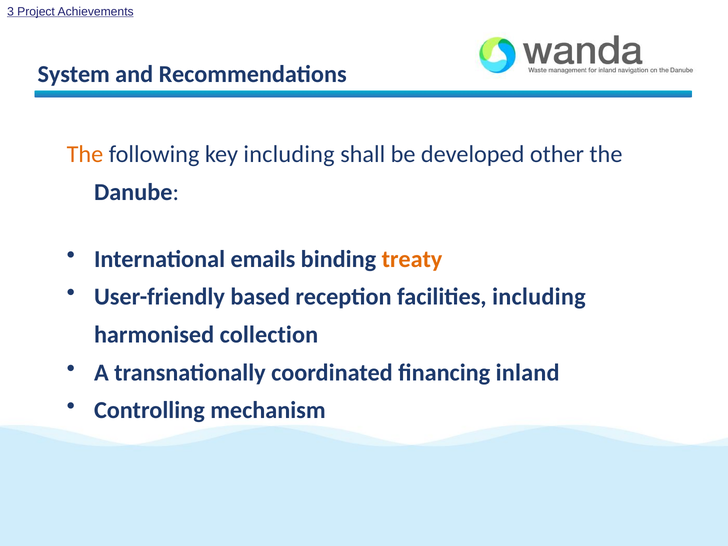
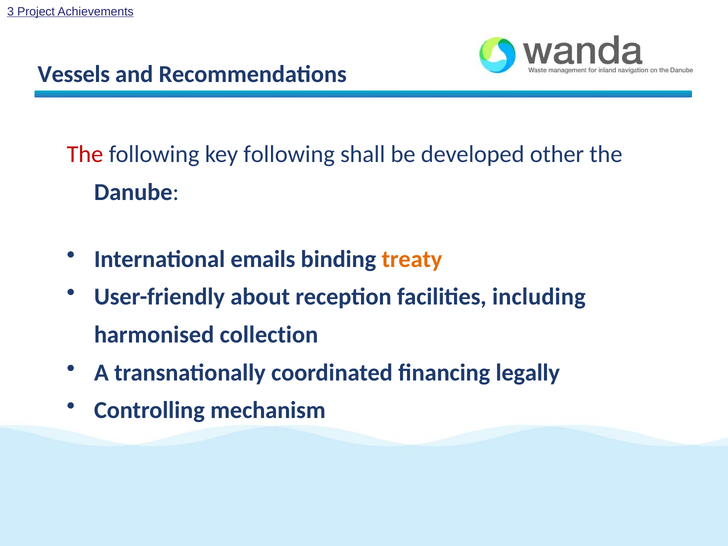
System: System -> Vessels
The at (85, 154) colour: orange -> red
key including: including -> following
based: based -> about
inland: inland -> legally
